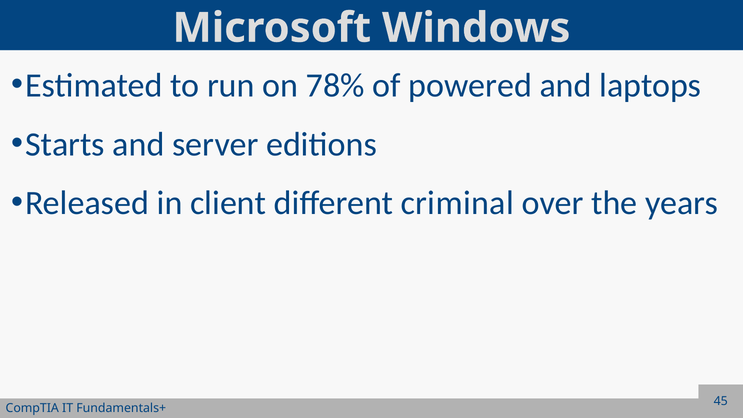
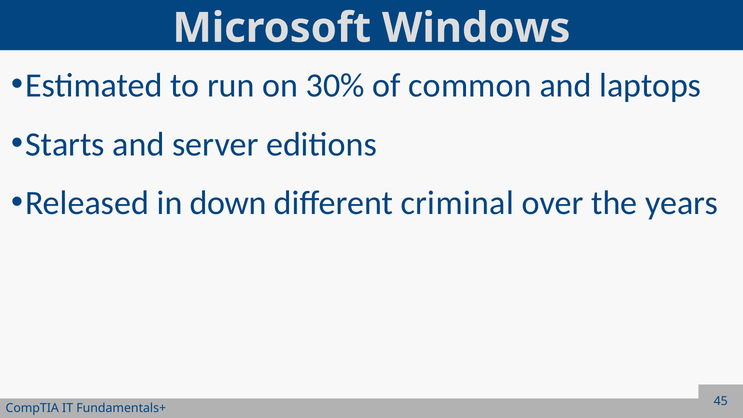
78%: 78% -> 30%
powered: powered -> common
client: client -> down
